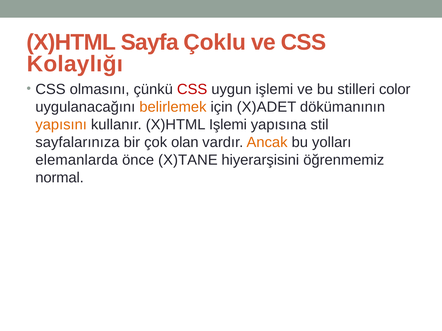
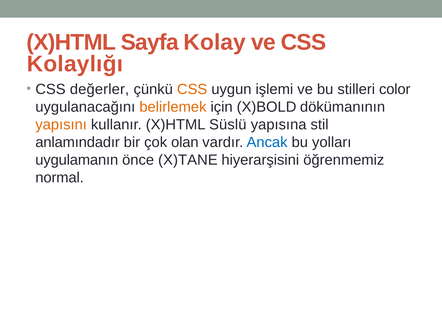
Çoklu: Çoklu -> Kolay
olmasını: olmasını -> değerler
CSS at (192, 89) colour: red -> orange
X)ADET: X)ADET -> X)BOLD
X)HTML Işlemi: Işlemi -> Süslü
sayfalarınıza: sayfalarınıza -> anlamındadır
Ancak colour: orange -> blue
elemanlarda: elemanlarda -> uygulamanın
